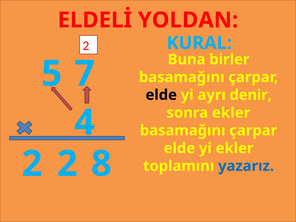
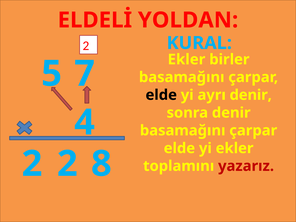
Buna at (187, 59): Buna -> Ekler
sonra ekler: ekler -> denir
yazarız colour: blue -> red
